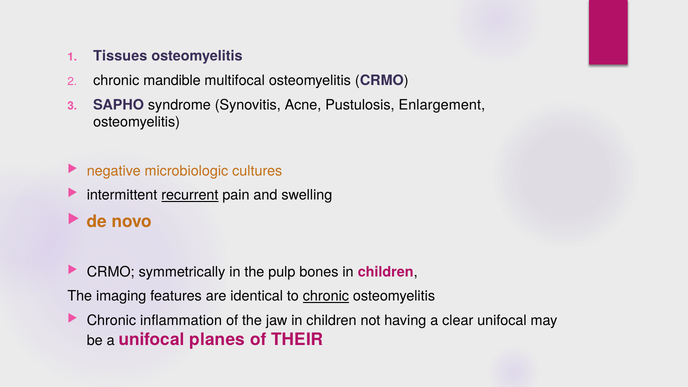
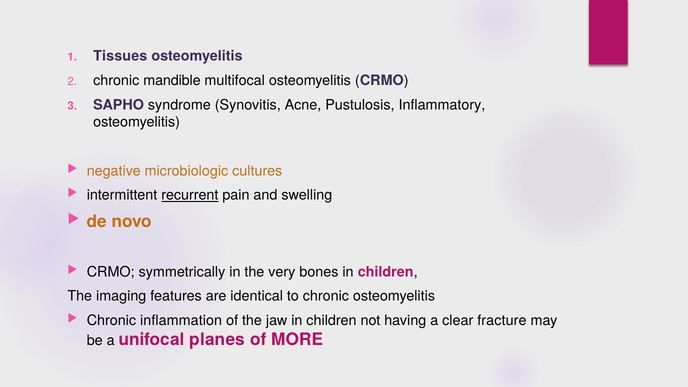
Enlargement: Enlargement -> Inflammatory
pulp: pulp -> very
chronic at (326, 296) underline: present -> none
clear unifocal: unifocal -> fracture
THEIR: THEIR -> MORE
